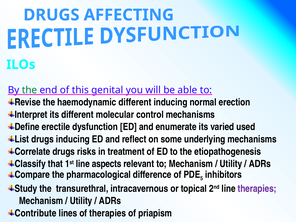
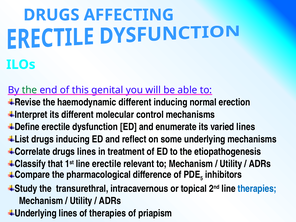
varied used: used -> lines
drugs risks: risks -> lines
line aspects: aspects -> erectile
therapies at (257, 189) colour: purple -> blue
Contribute at (36, 213): Contribute -> Underlying
